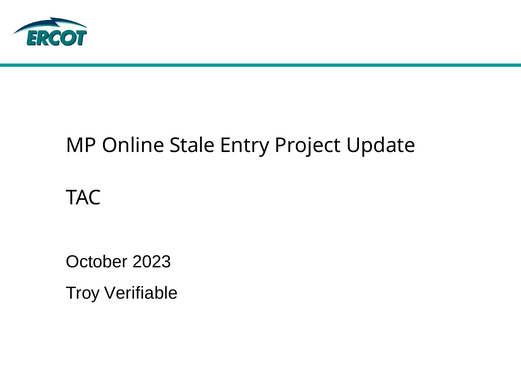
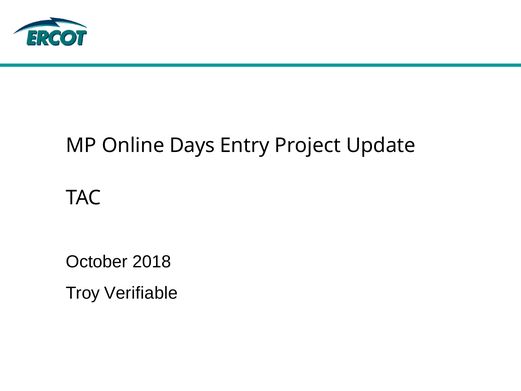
Stale: Stale -> Days
2023: 2023 -> 2018
